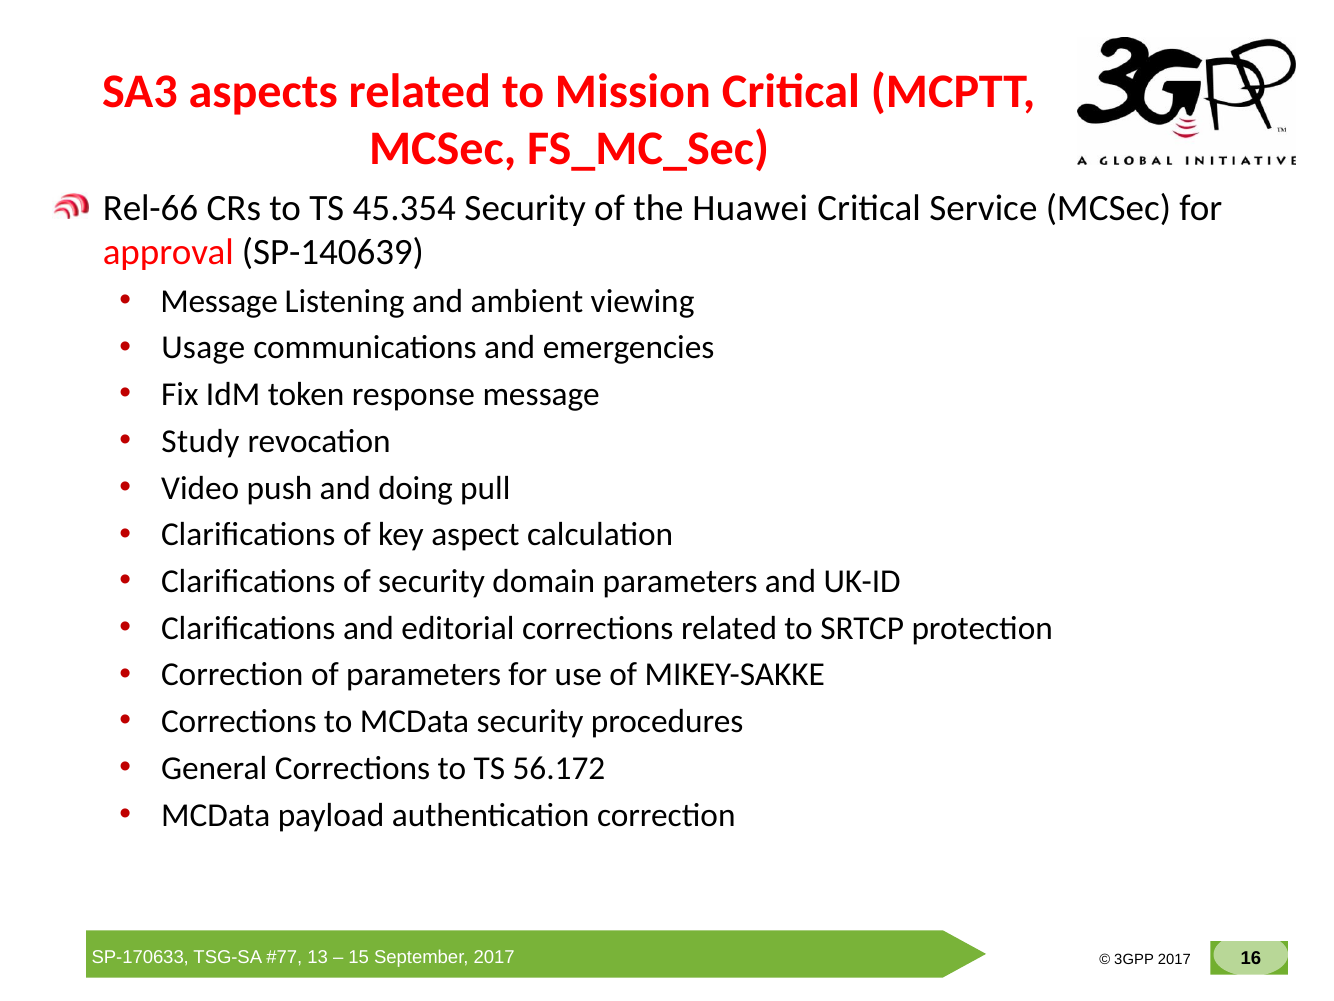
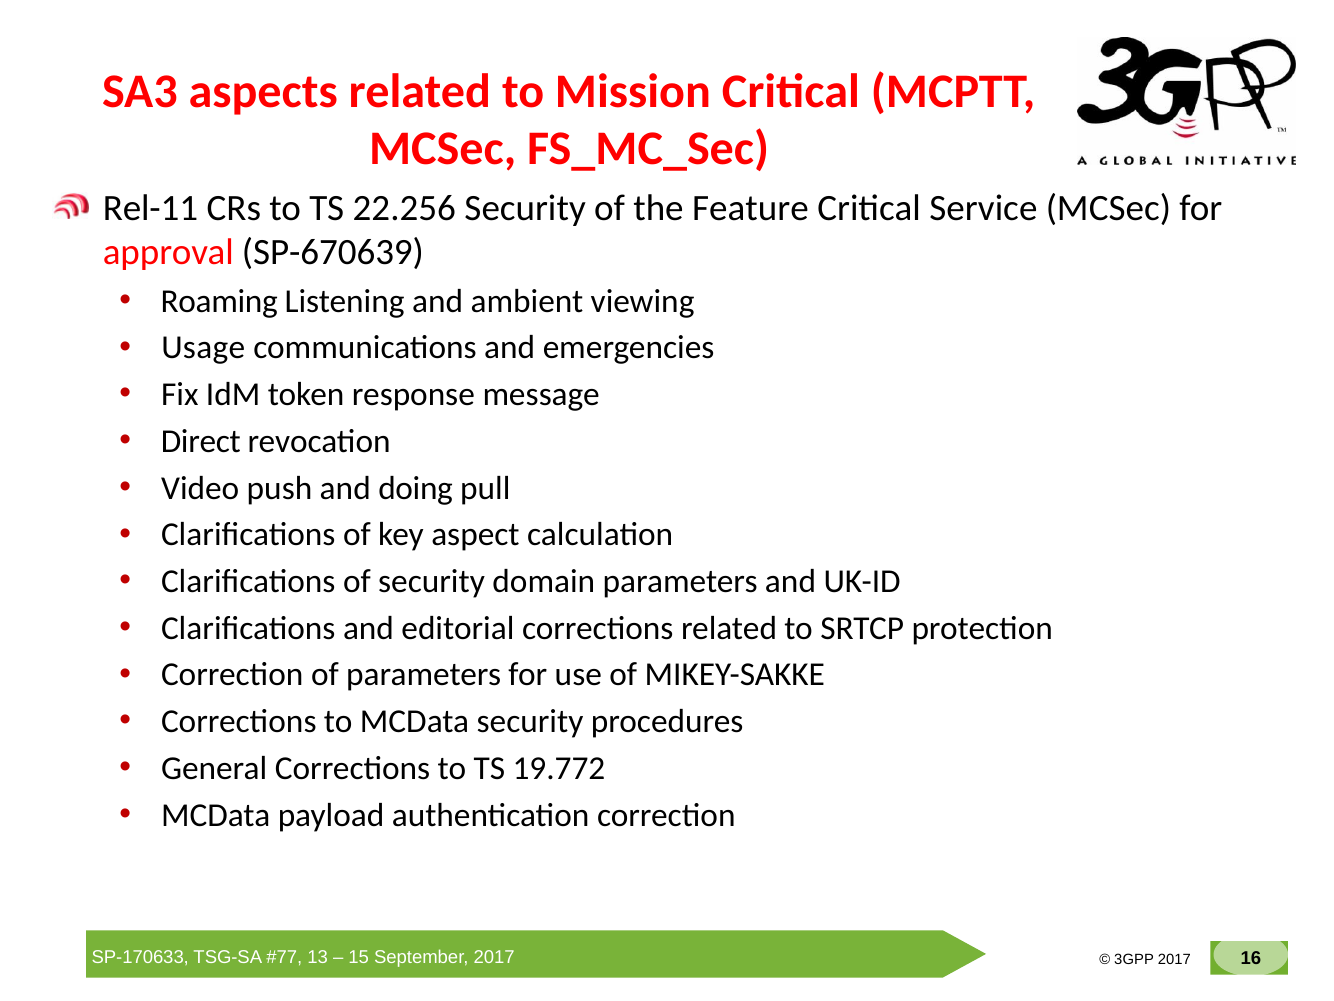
Rel-66: Rel-66 -> Rel-11
45.354: 45.354 -> 22.256
Huawei: Huawei -> Feature
SP-140639: SP-140639 -> SP-670639
Message at (219, 301): Message -> Roaming
Study: Study -> Direct
56.172: 56.172 -> 19.772
